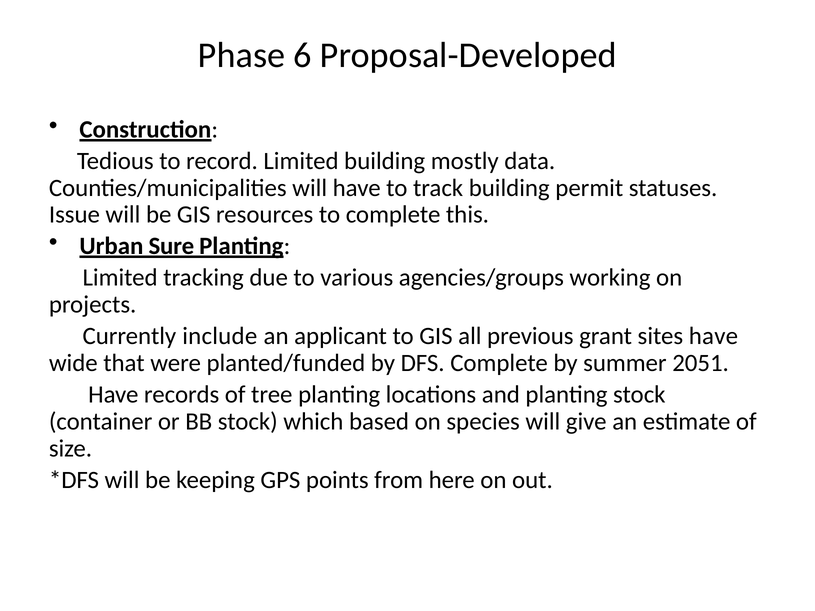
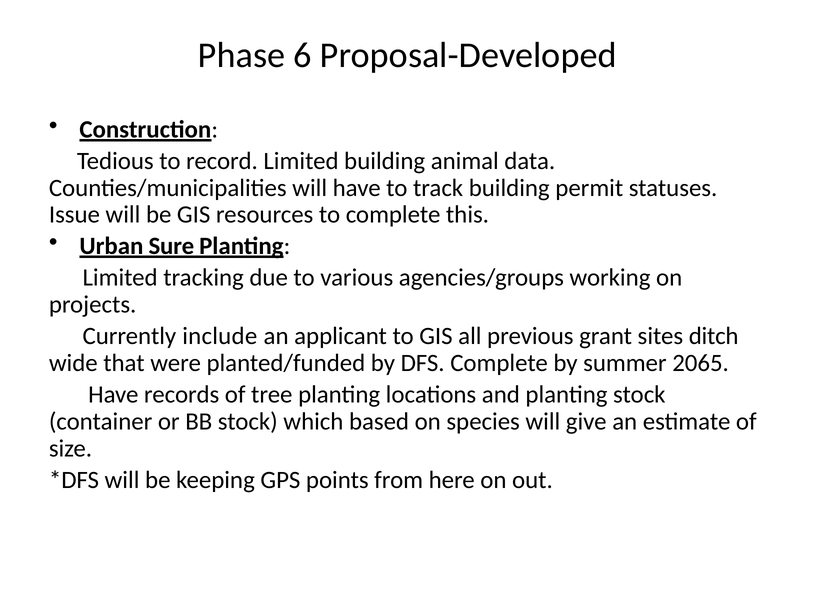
mostly: mostly -> animal
sites have: have -> ditch
2051: 2051 -> 2065
